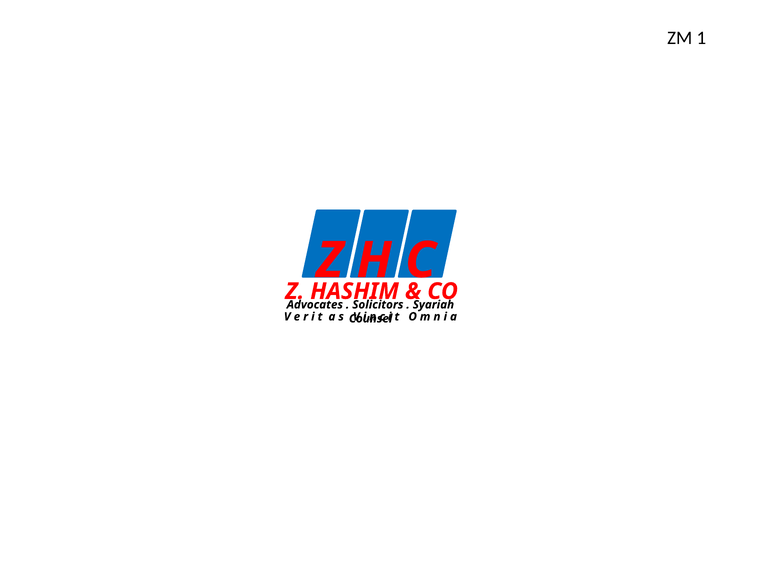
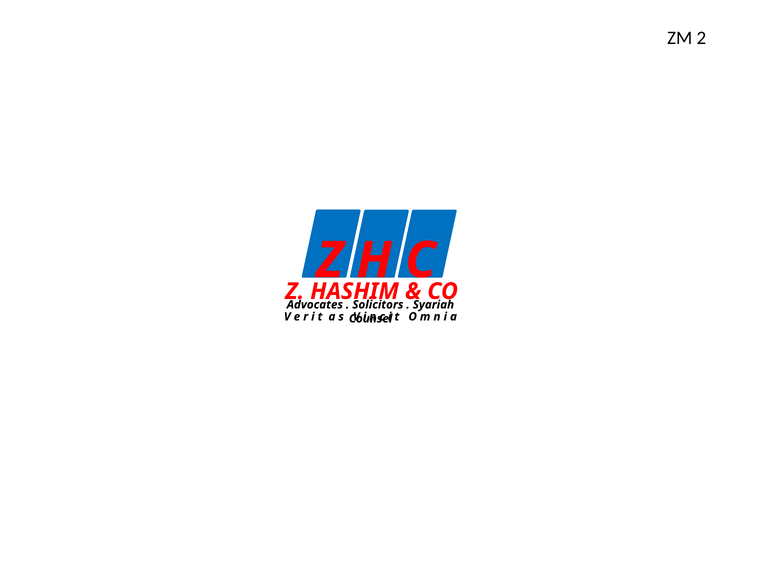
1: 1 -> 2
